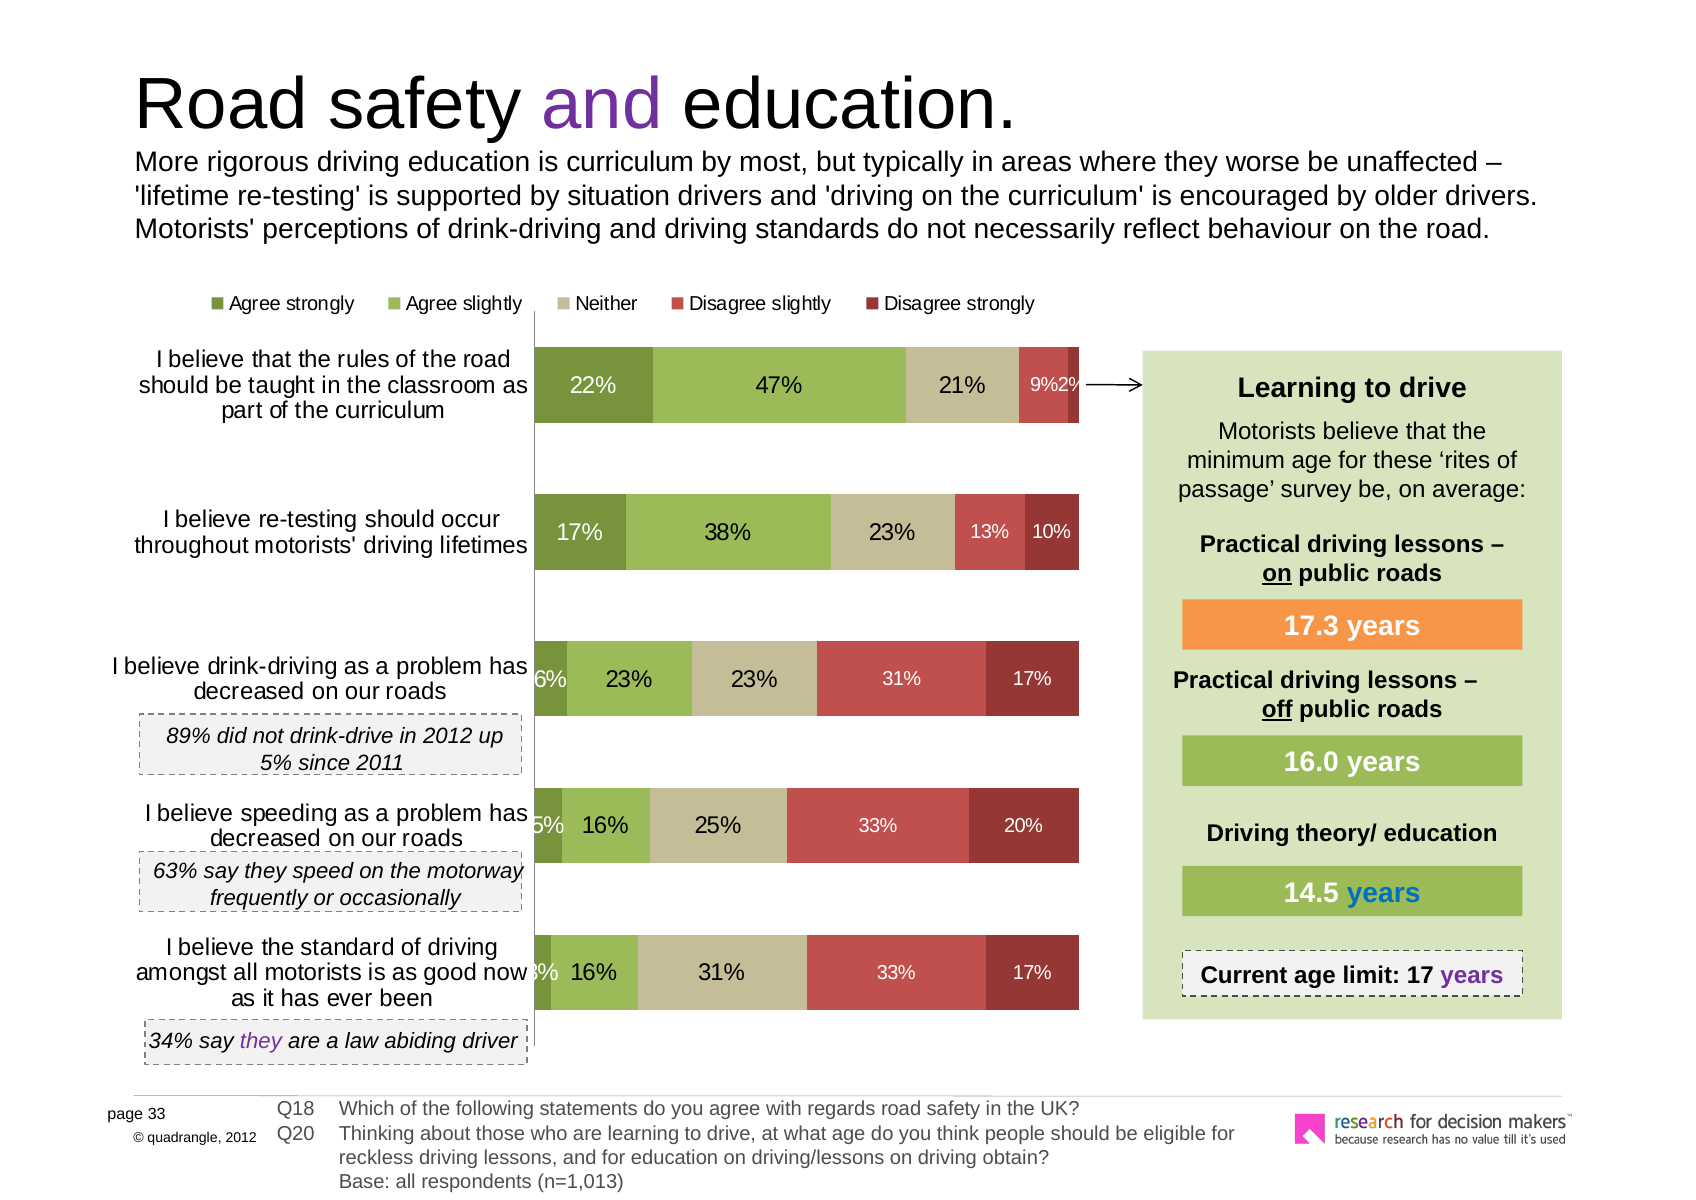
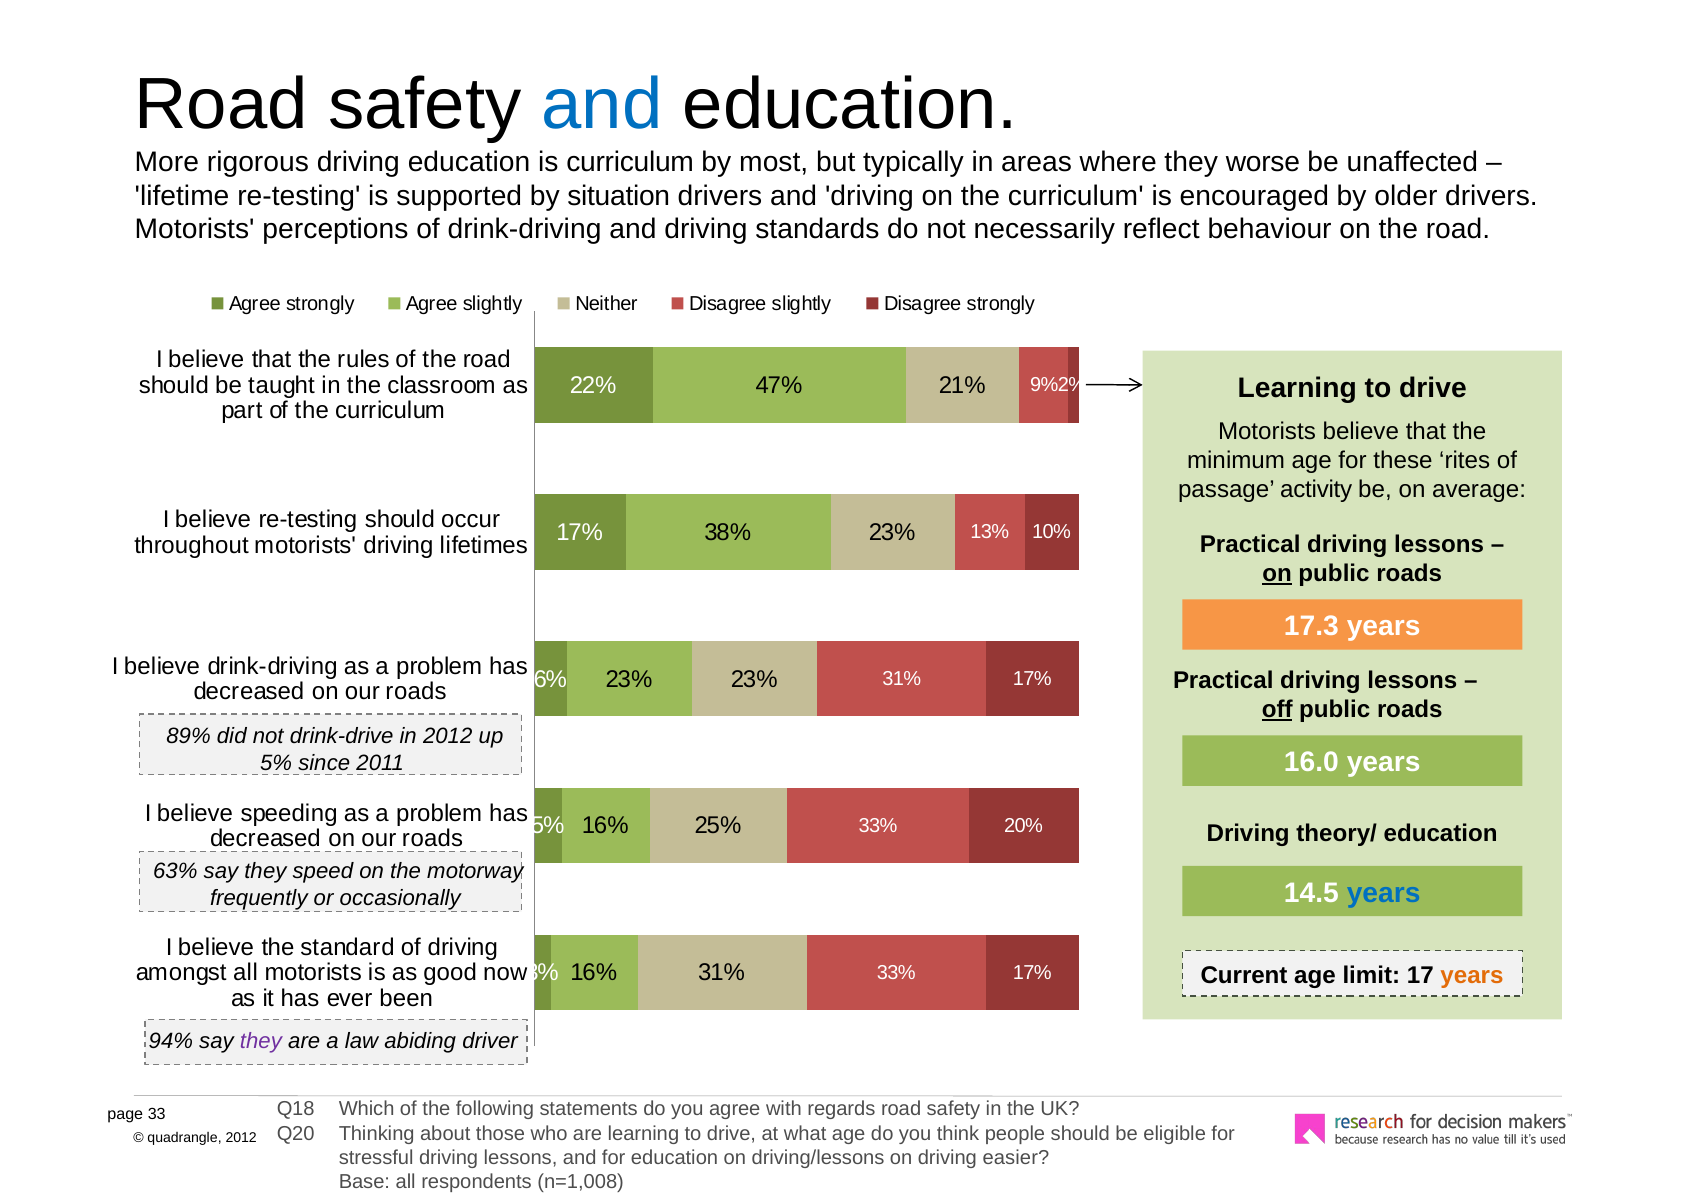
and at (602, 105) colour: purple -> blue
survey: survey -> activity
years at (1472, 975) colour: purple -> orange
34%: 34% -> 94%
reckless: reckless -> stressful
obtain: obtain -> easier
n=1,013: n=1,013 -> n=1,008
